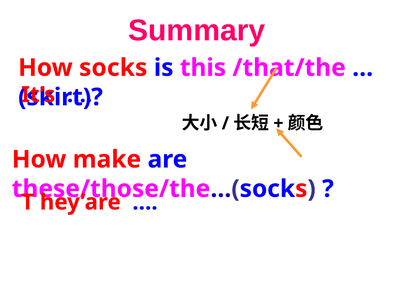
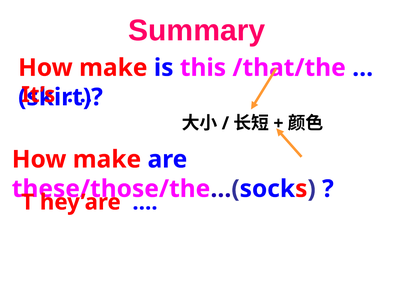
socks at (113, 68): socks -> make
